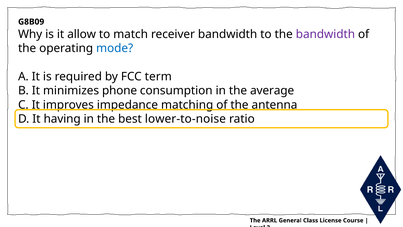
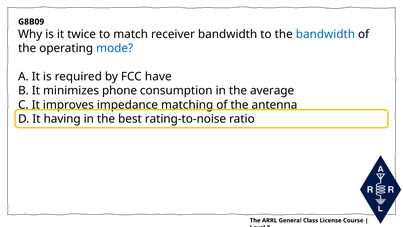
allow: allow -> twice
bandwidth at (325, 34) colour: purple -> blue
term: term -> have
lower-to-noise: lower-to-noise -> rating-to-noise
